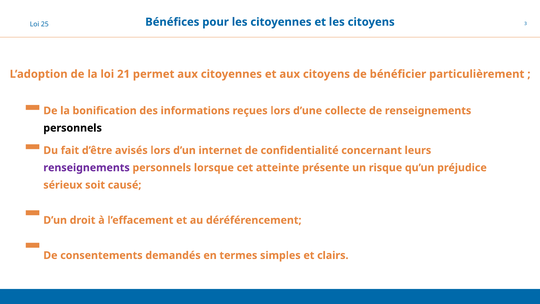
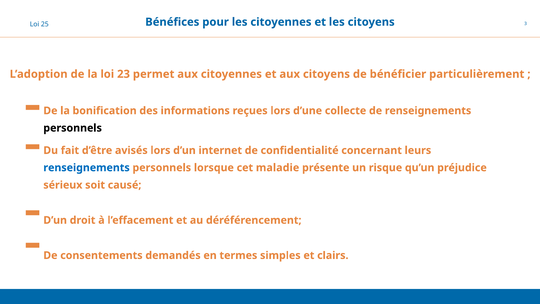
21: 21 -> 23
renseignements at (87, 168) colour: purple -> blue
atteinte: atteinte -> maladie
